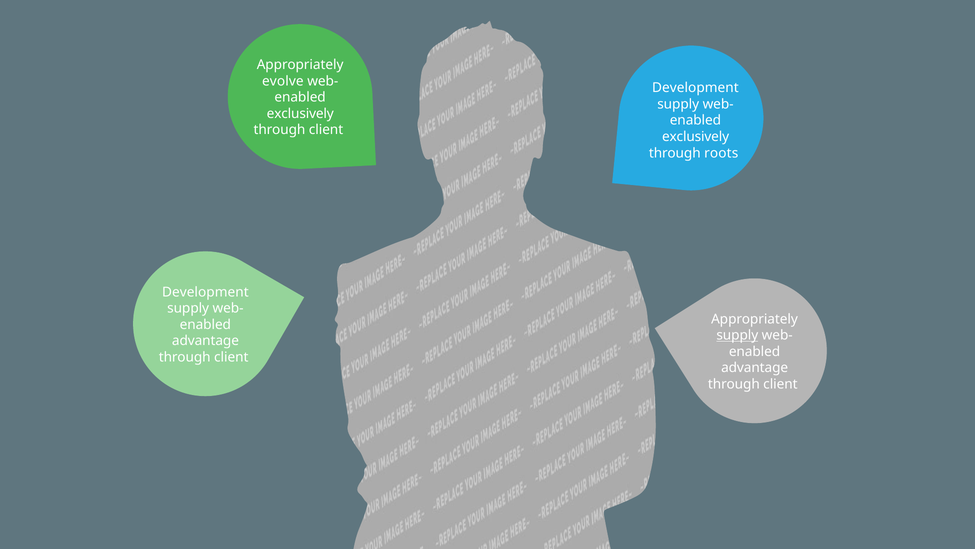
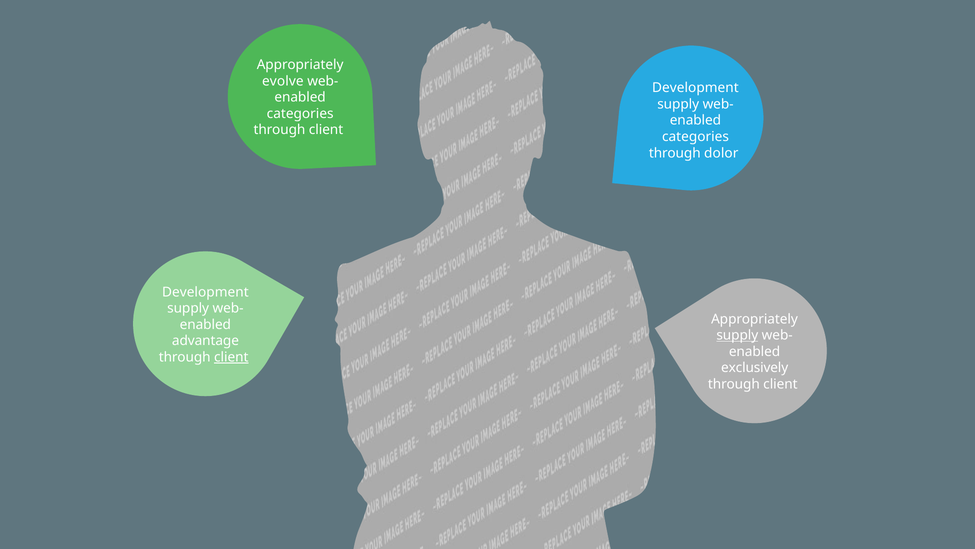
exclusively at (300, 114): exclusively -> categories
exclusively at (696, 137): exclusively -> categories
roots: roots -> dolor
client at (231, 357) underline: none -> present
advantage at (755, 368): advantage -> exclusively
